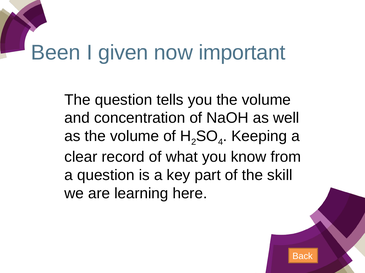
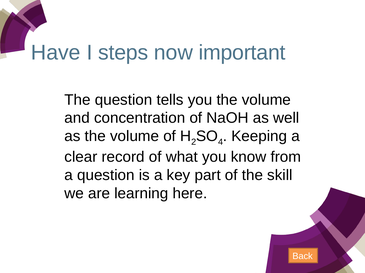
Been: Been -> Have
given: given -> steps
